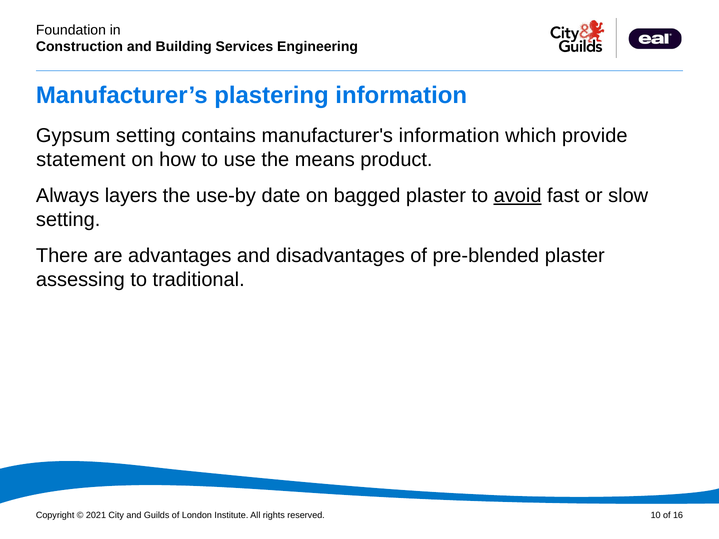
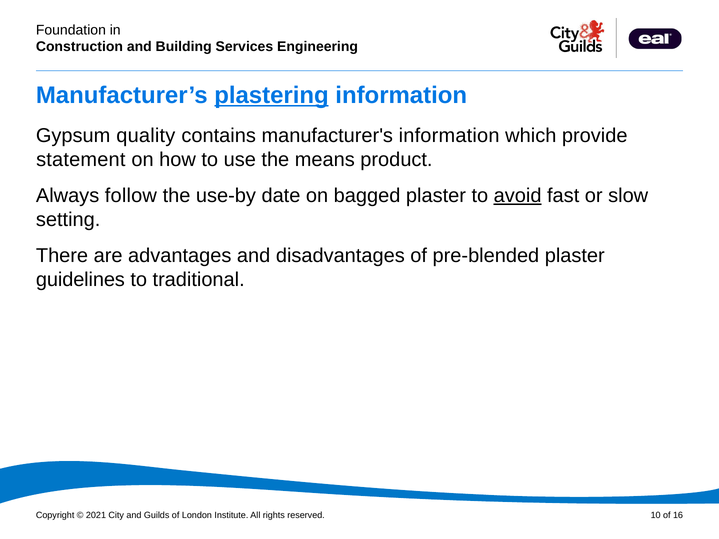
plastering underline: none -> present
Gypsum setting: setting -> quality
layers: layers -> follow
assessing: assessing -> guidelines
